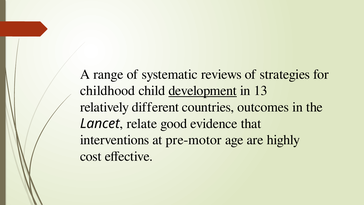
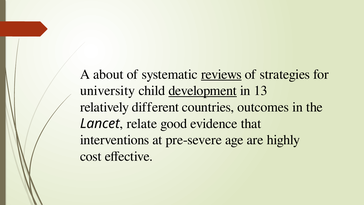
range: range -> about
reviews underline: none -> present
childhood: childhood -> university
pre-motor: pre-motor -> pre-severe
